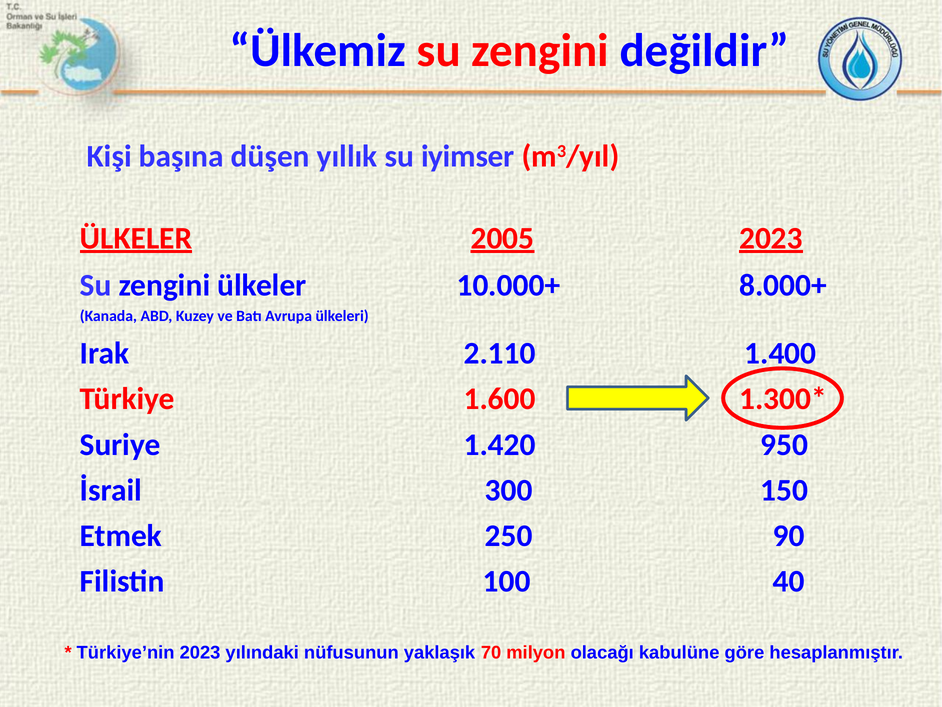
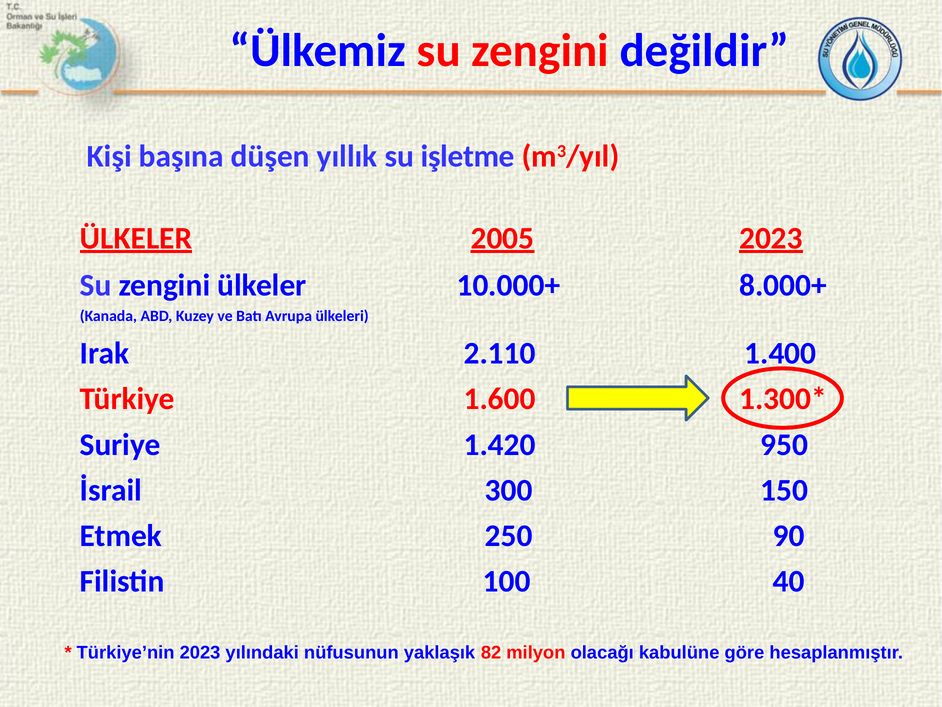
iyimser: iyimser -> işletme
70: 70 -> 82
